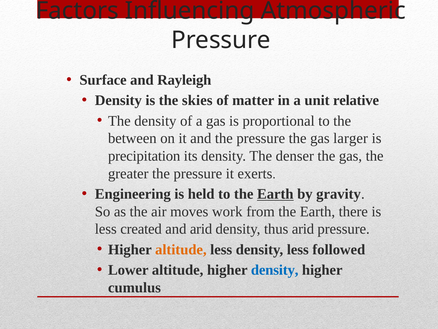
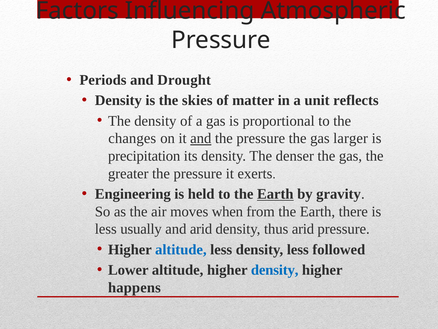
Surface: Surface -> Periods
Rayleigh: Rayleigh -> Drought
relative: relative -> reflects
between: between -> changes
and at (201, 138) underline: none -> present
work: work -> when
created: created -> usually
altitude at (181, 249) colour: orange -> blue
cumulus: cumulus -> happens
